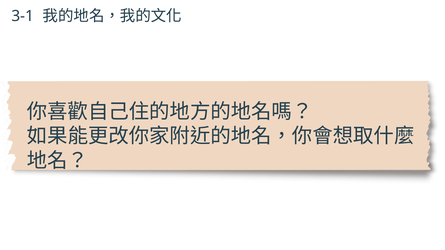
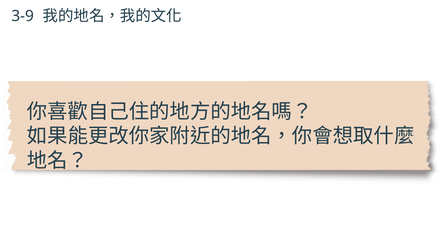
3-1: 3-1 -> 3-9
